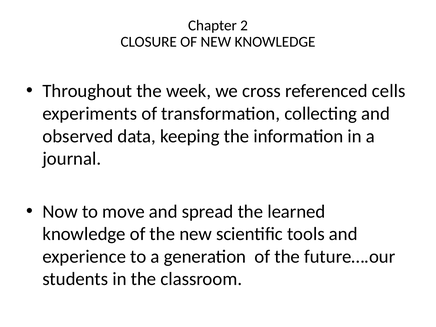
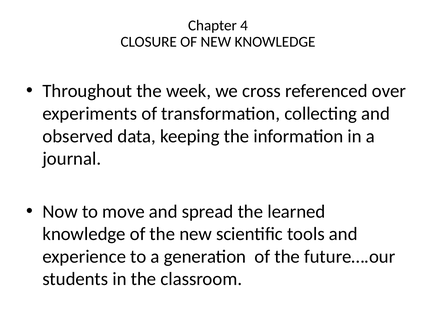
2: 2 -> 4
cells: cells -> over
